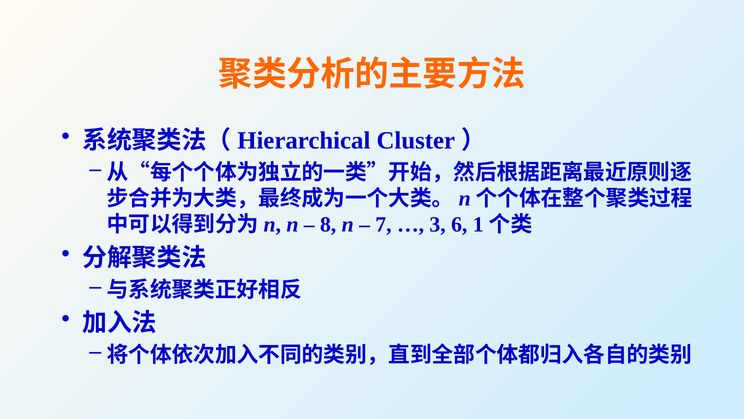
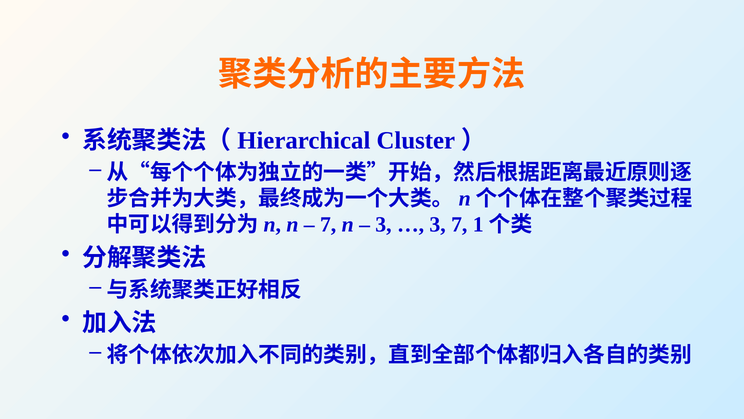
8 at (328, 224): 8 -> 7
7 at (383, 224): 7 -> 3
3 6: 6 -> 7
